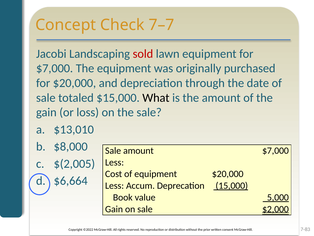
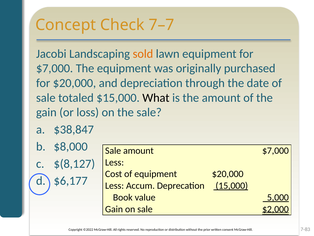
sold colour: red -> orange
$13,010: $13,010 -> $38,847
$(2,005: $(2,005 -> $(8,127
$6,664: $6,664 -> $6,177
